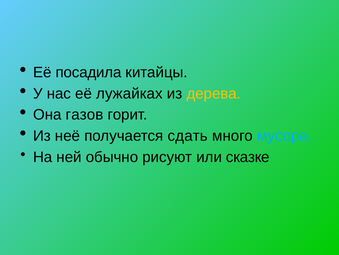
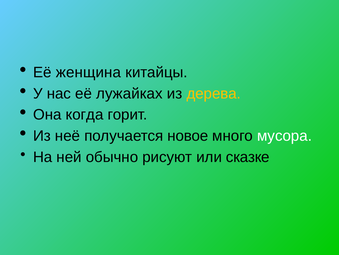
посадила: посадила -> женщина
газов: газов -> когда
сдать: сдать -> новое
мусора colour: light blue -> white
